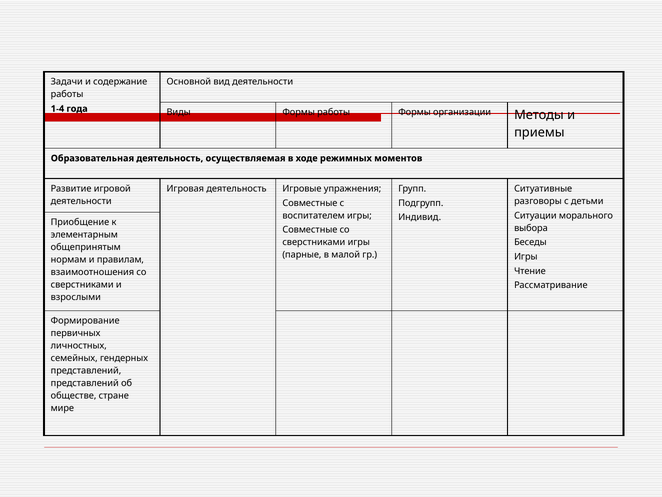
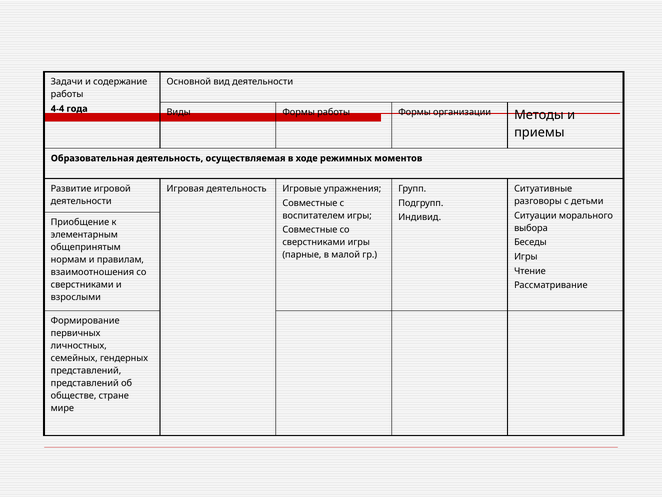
1-4: 1-4 -> 4-4
